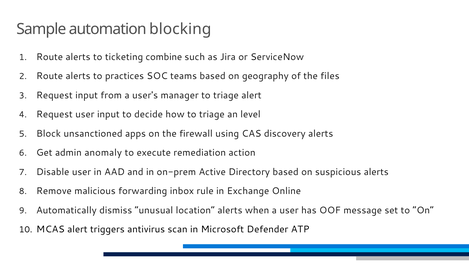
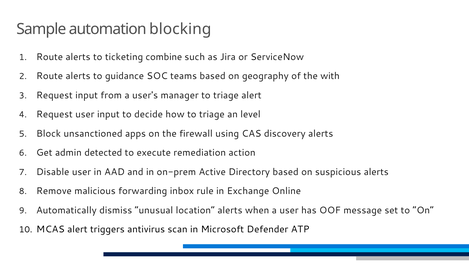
practices: practices -> guidance
files: files -> with
anomaly: anomaly -> detected
